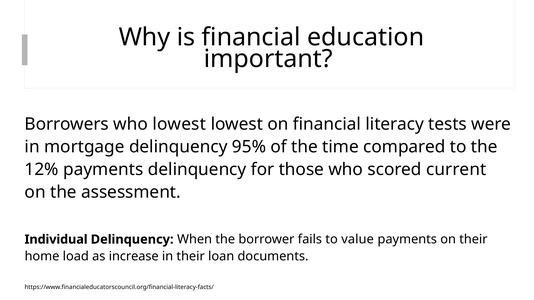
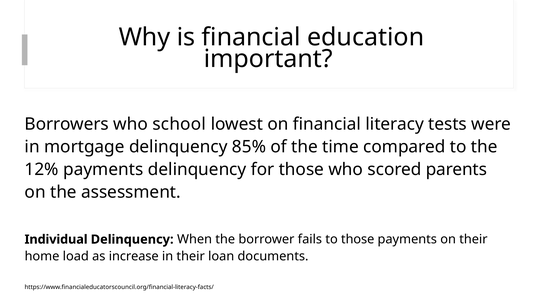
who lowest: lowest -> school
95%: 95% -> 85%
current: current -> parents
to value: value -> those
